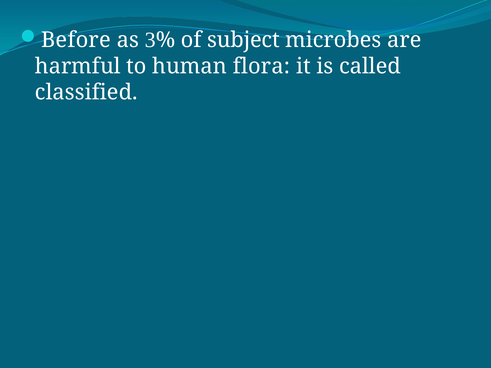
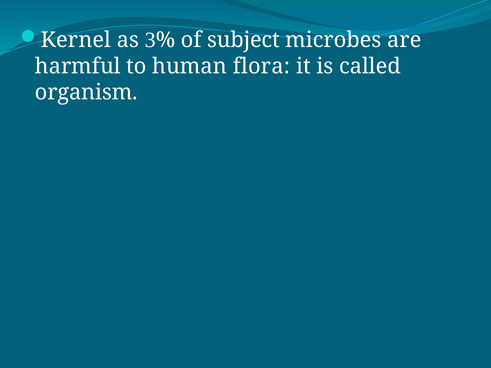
Before: Before -> Kernel
classified: classified -> organism
